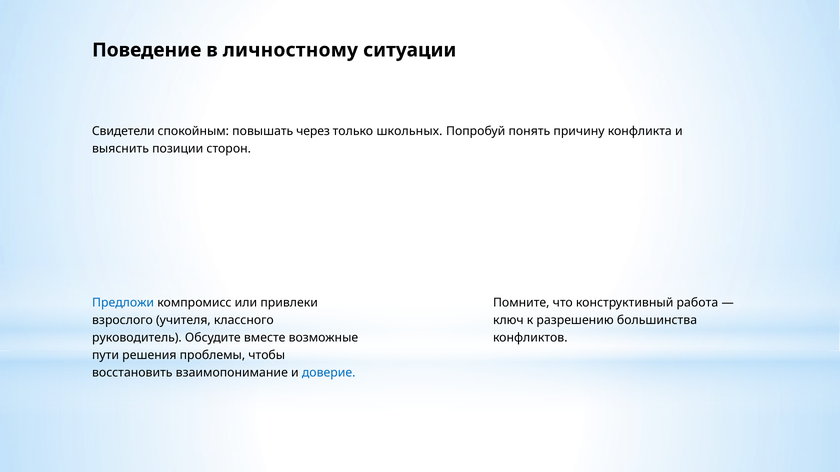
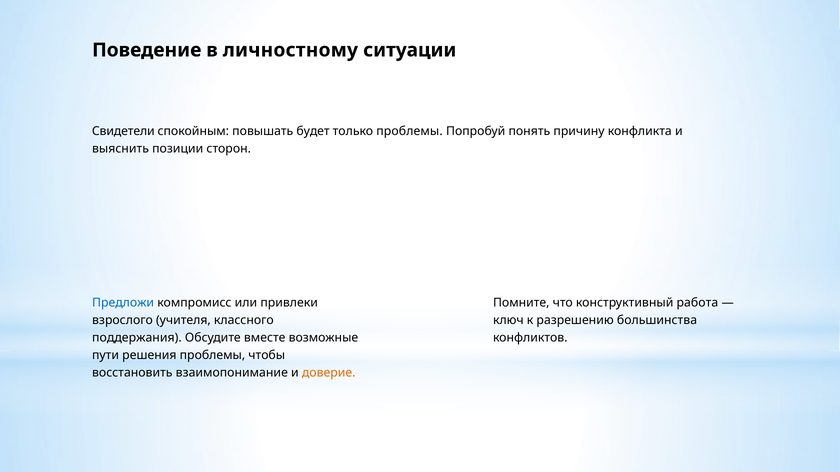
через: через -> будет
только школьных: школьных -> проблемы
руководитель: руководитель -> поддержания
доверие colour: blue -> orange
